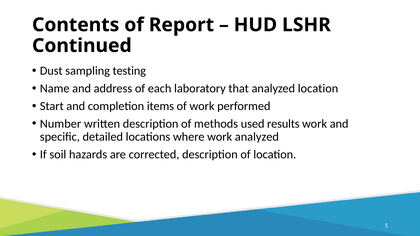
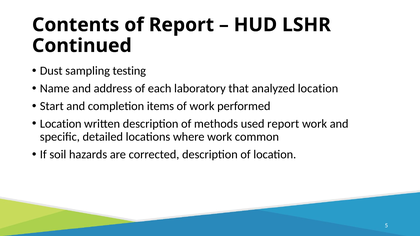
Number at (61, 124): Number -> Location
used results: results -> report
work analyzed: analyzed -> common
